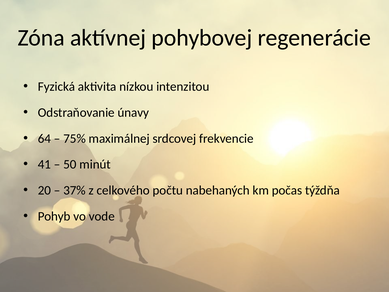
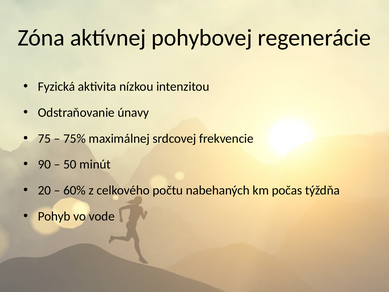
64: 64 -> 75
41: 41 -> 90
37%: 37% -> 60%
